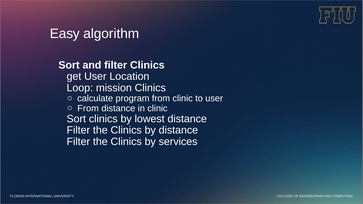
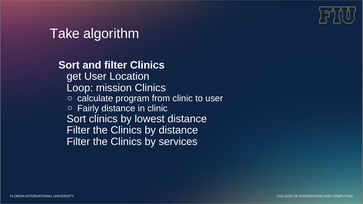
Easy: Easy -> Take
From at (88, 108): From -> Fairly
